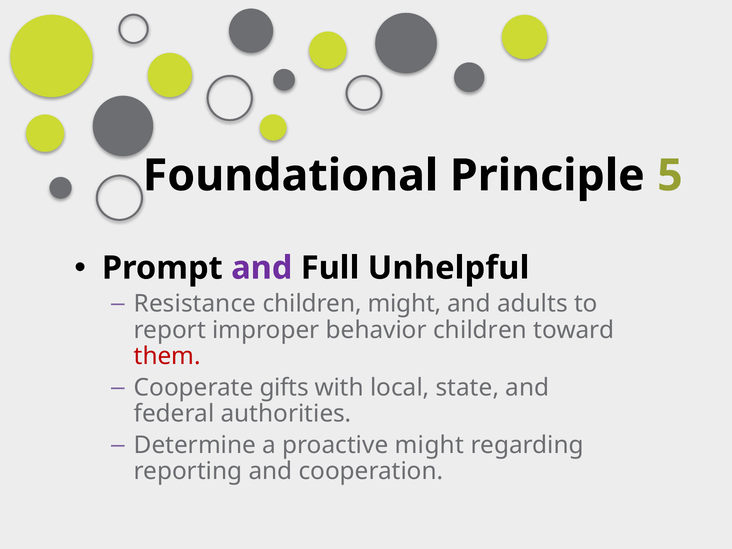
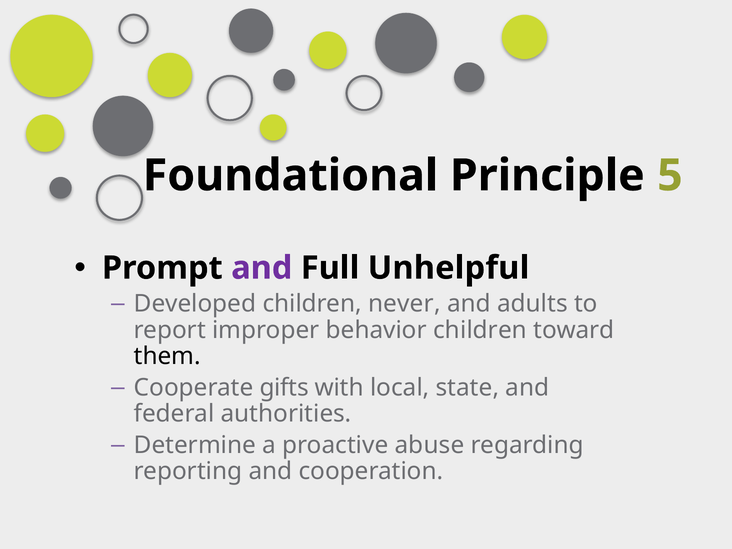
Resistance: Resistance -> Developed
children might: might -> never
them colour: red -> black
proactive might: might -> abuse
